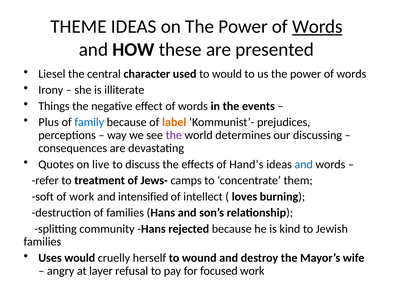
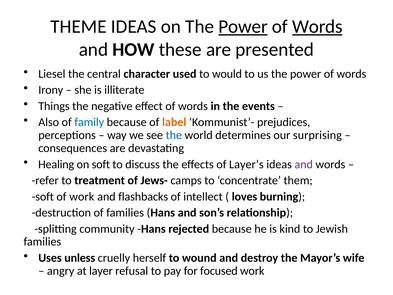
Power at (243, 27) underline: none -> present
Plus: Plus -> Also
the at (174, 135) colour: purple -> blue
discussing: discussing -> surprising
Quotes: Quotes -> Healing
on live: live -> soft
Hand’s: Hand’s -> Layer’s
and at (304, 164) colour: blue -> purple
intensified: intensified -> flashbacks
Uses would: would -> unless
